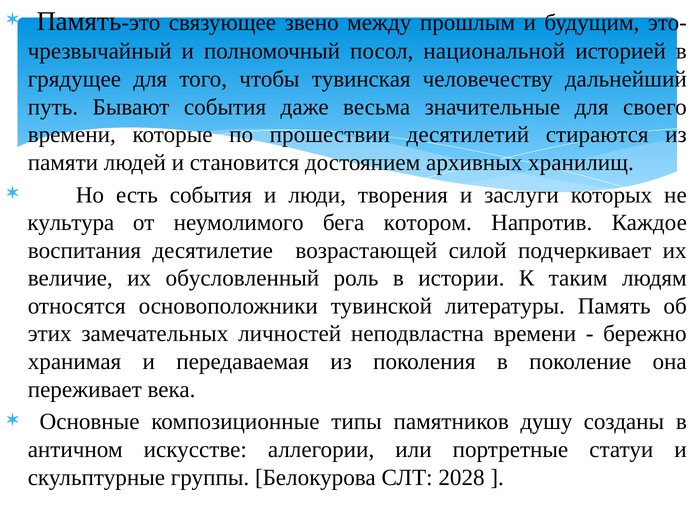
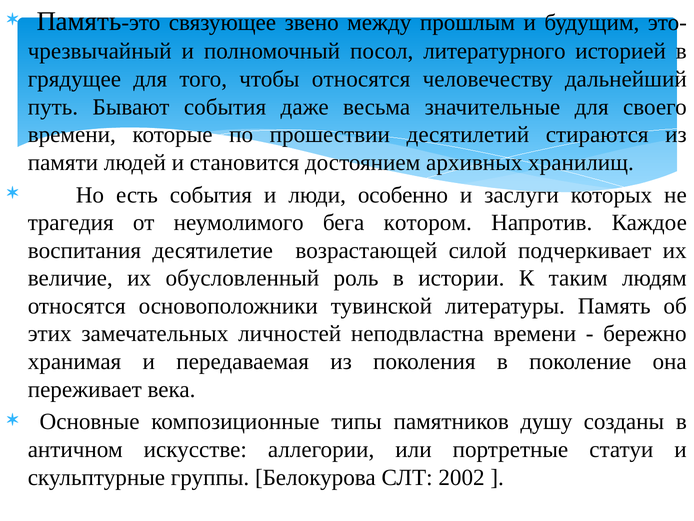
национальной: национальной -> литературного
чтобы тувинская: тувинская -> относятся
творения: творения -> особенно
культура: культура -> трагедия
2028: 2028 -> 2002
